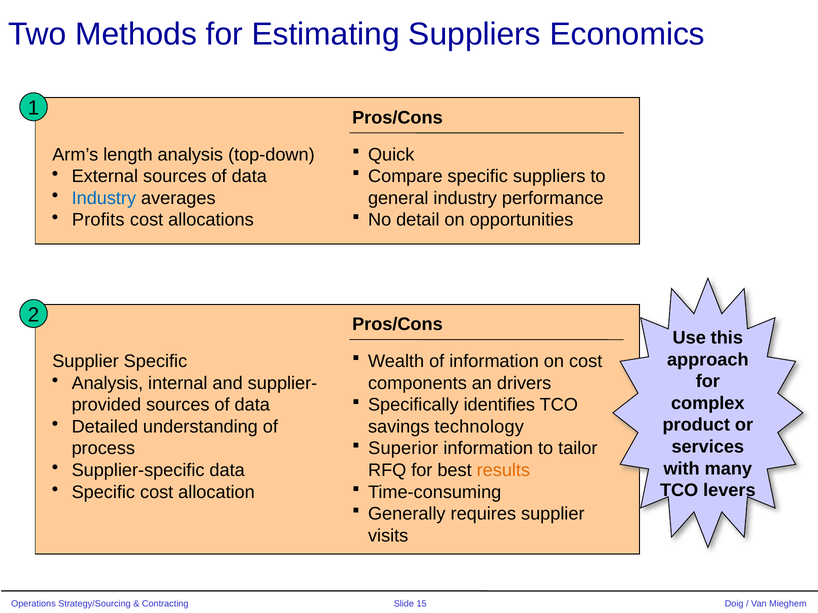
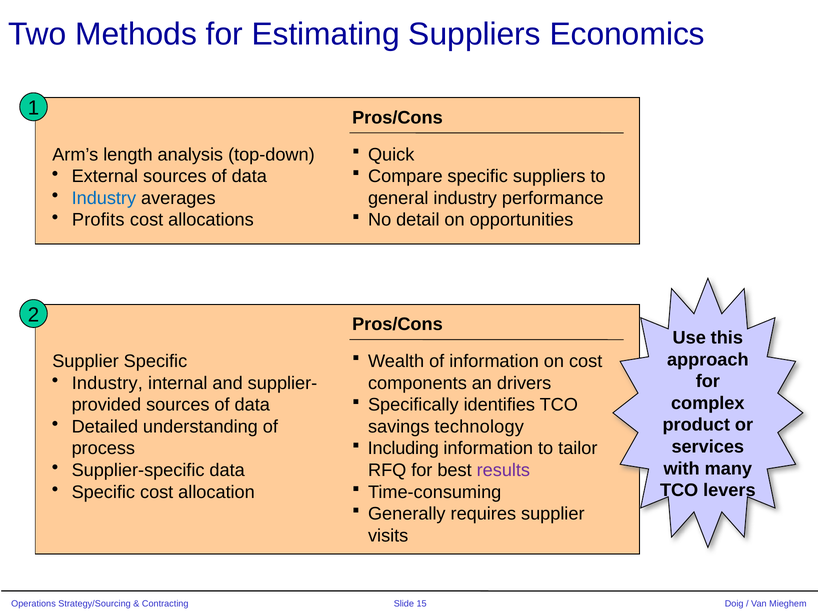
Analysis at (107, 383): Analysis -> Industry
Superior: Superior -> Including
results colour: orange -> purple
